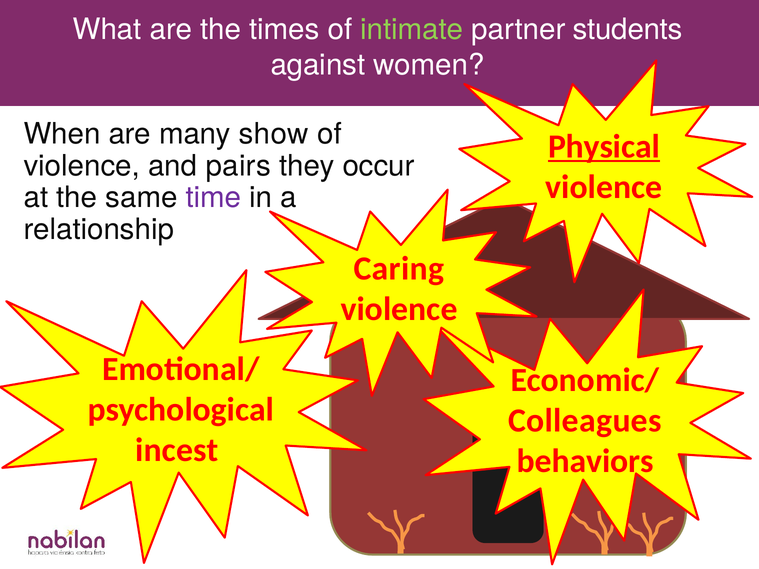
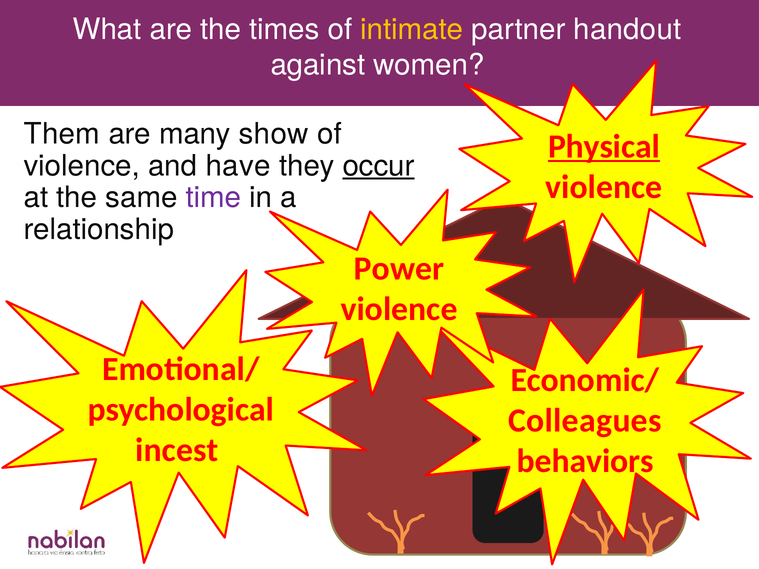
intimate colour: light green -> yellow
students: students -> handout
When: When -> Them
pairs: pairs -> have
occur underline: none -> present
Caring: Caring -> Power
